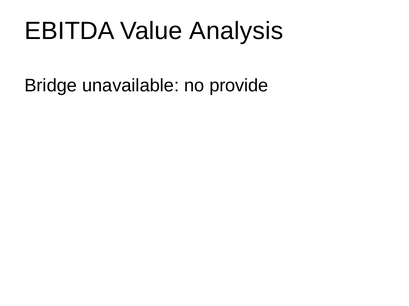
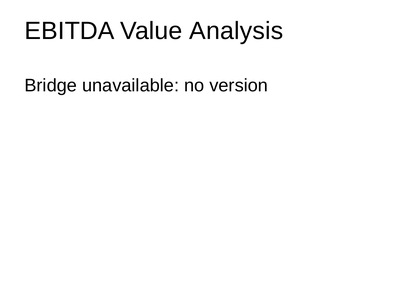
provide: provide -> version
